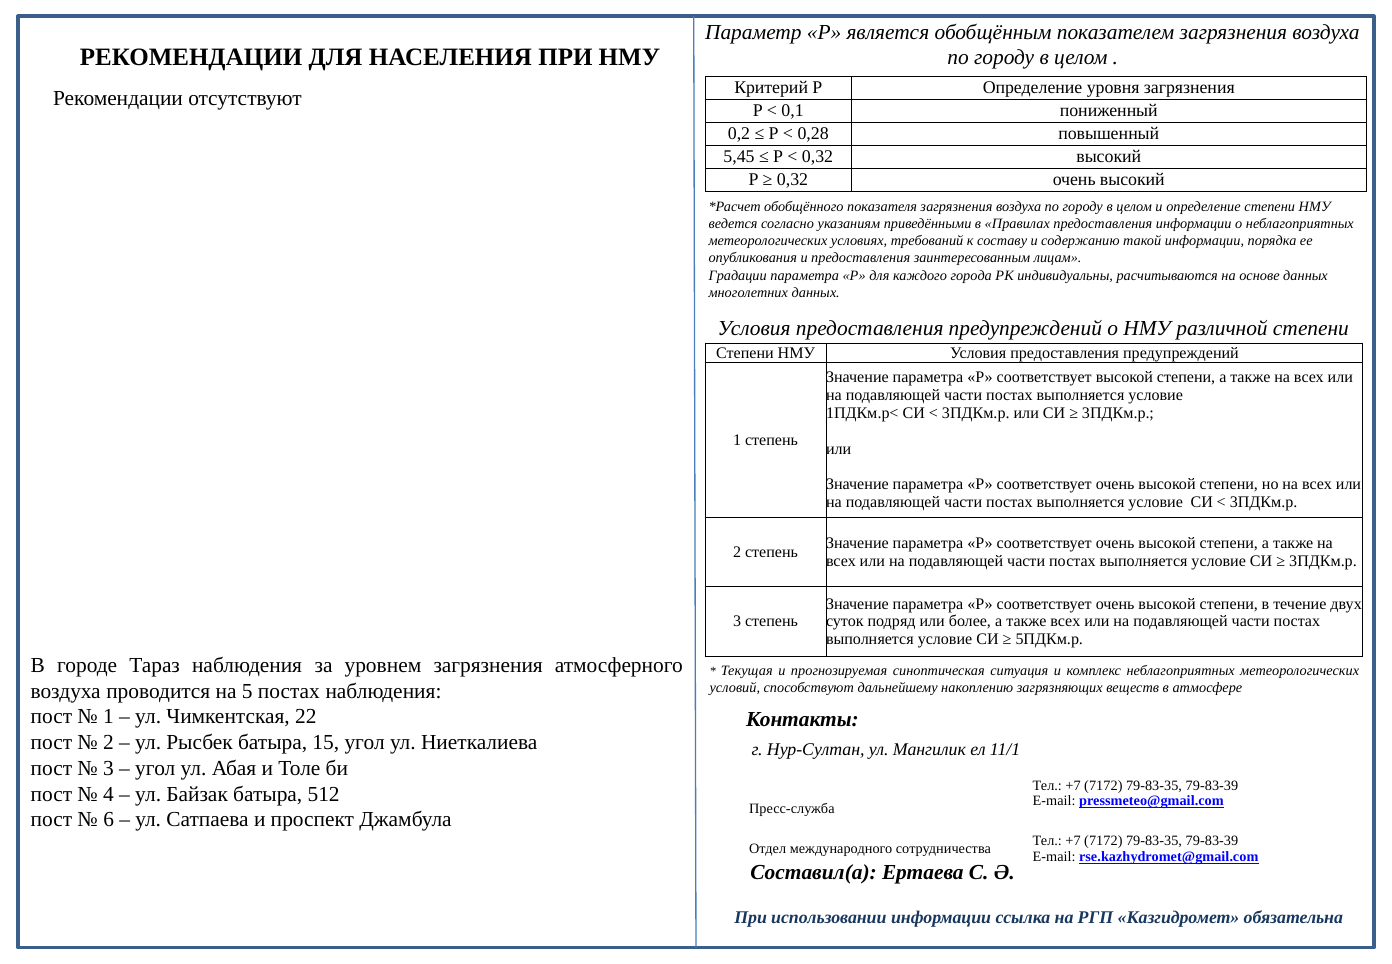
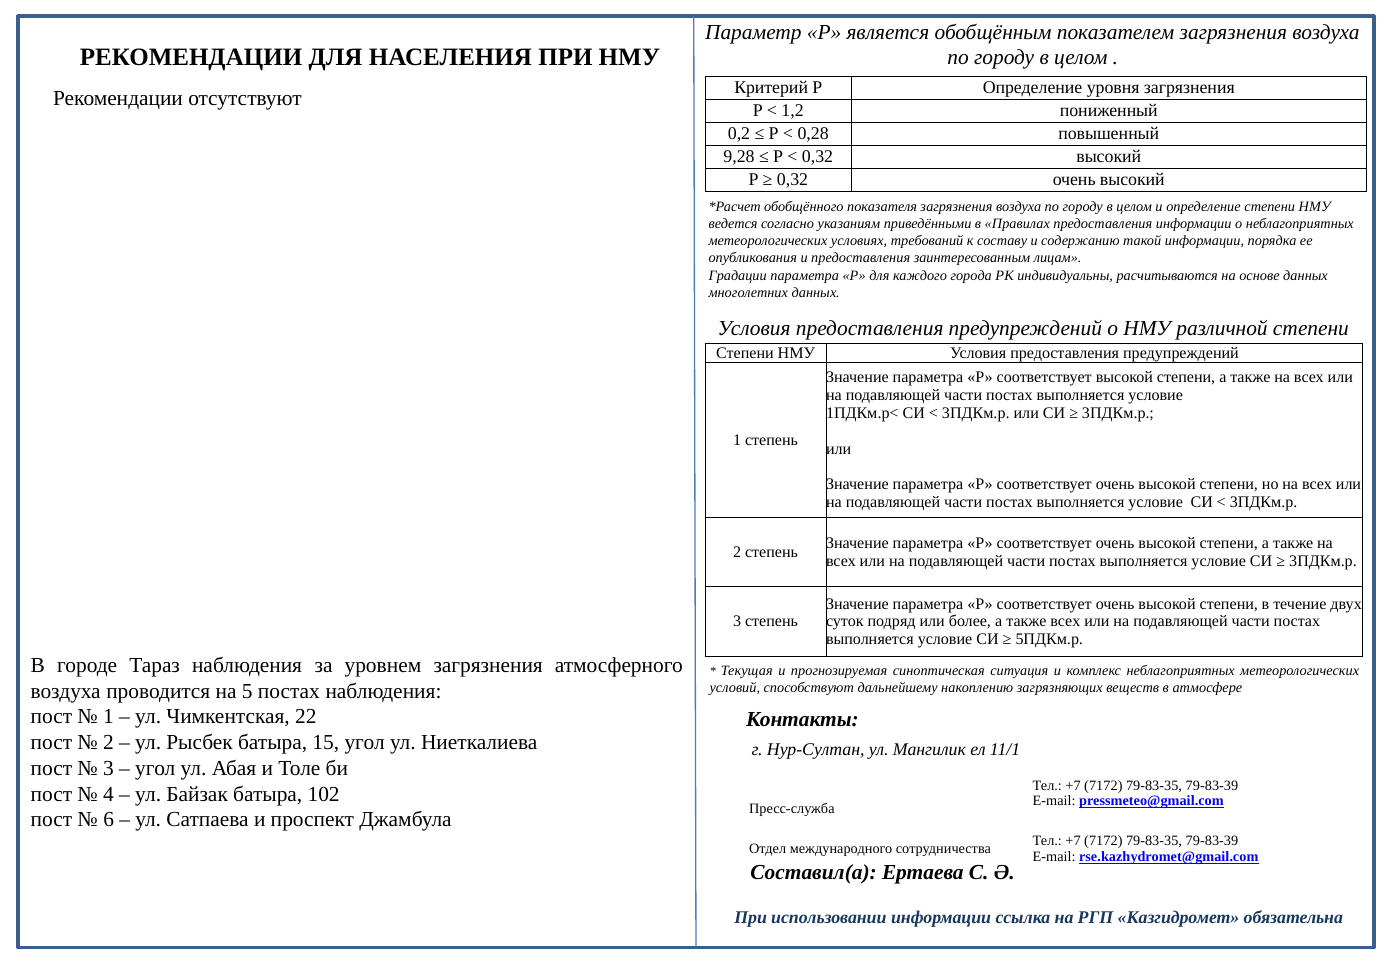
0,1: 0,1 -> 1,2
5,45: 5,45 -> 9,28
512: 512 -> 102
